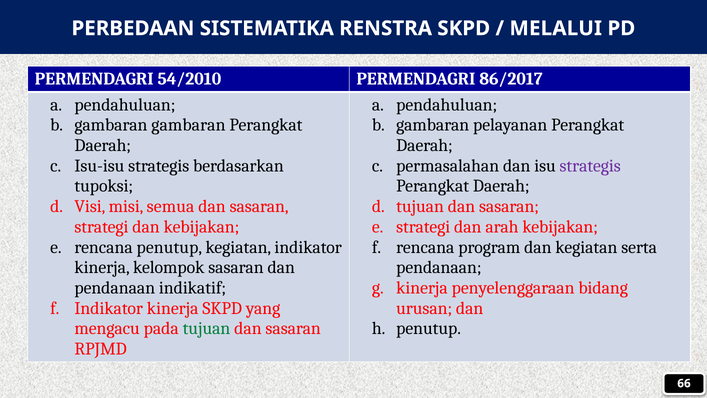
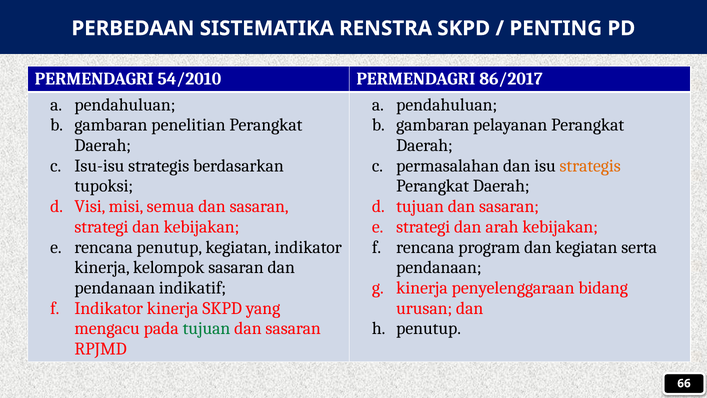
MELALUI: MELALUI -> PENTING
gambaran gambaran: gambaran -> penelitian
strategis at (590, 166) colour: purple -> orange
